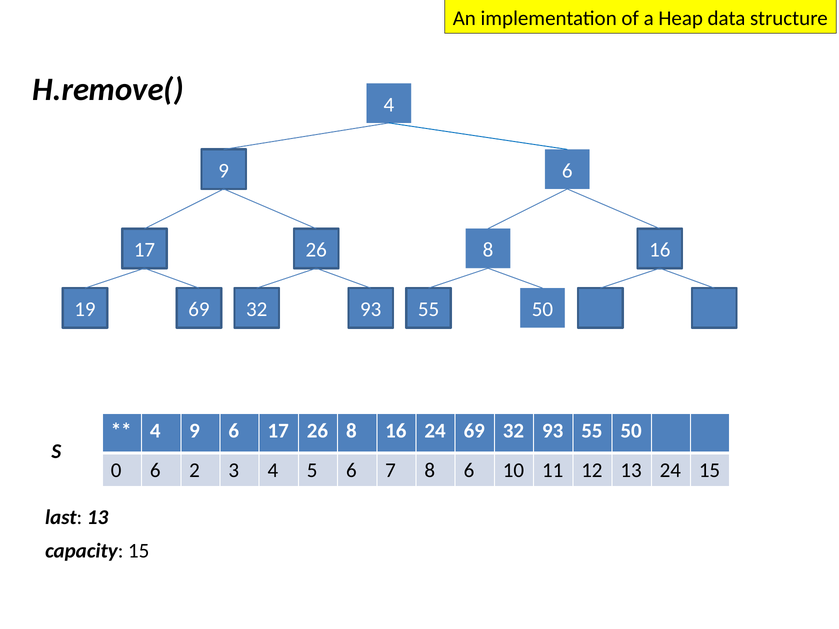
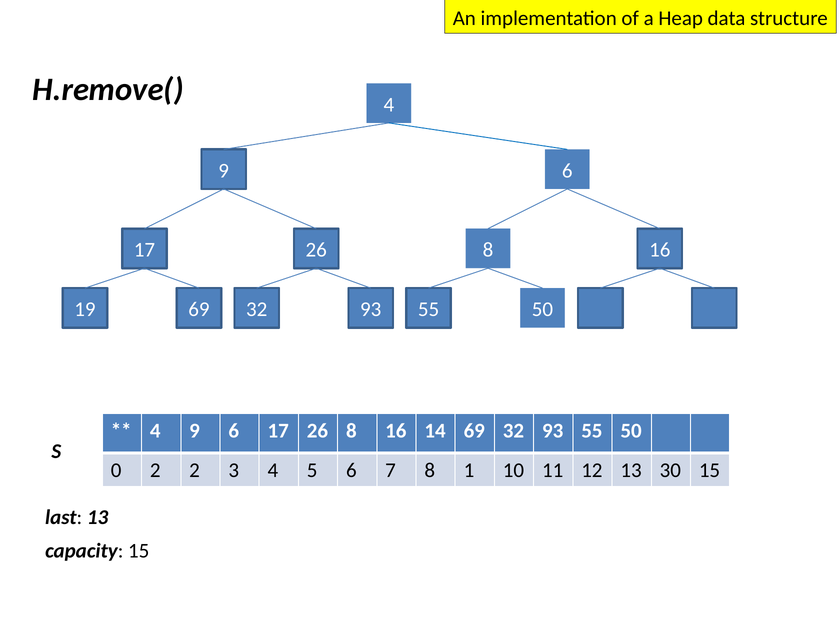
16 24: 24 -> 14
0 6: 6 -> 2
8 6: 6 -> 1
13 24: 24 -> 30
